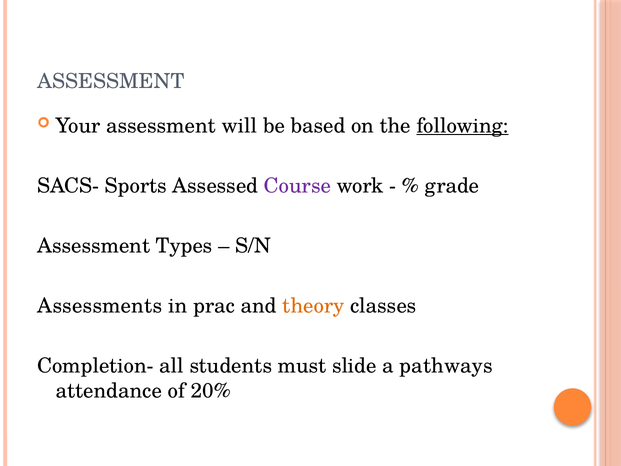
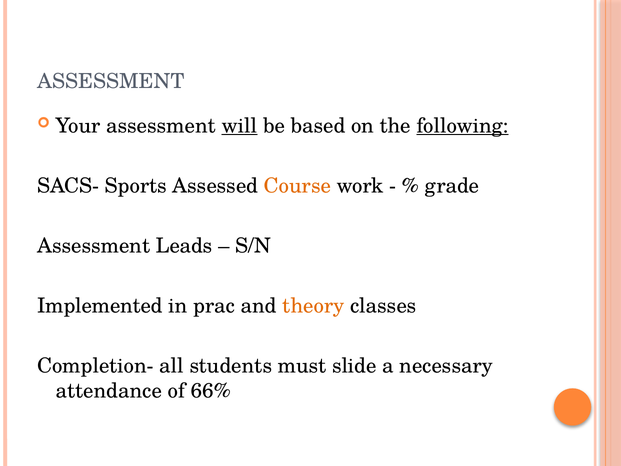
will underline: none -> present
Course colour: purple -> orange
Types: Types -> Leads
Assessments: Assessments -> Implemented
pathways: pathways -> necessary
20%: 20% -> 66%
